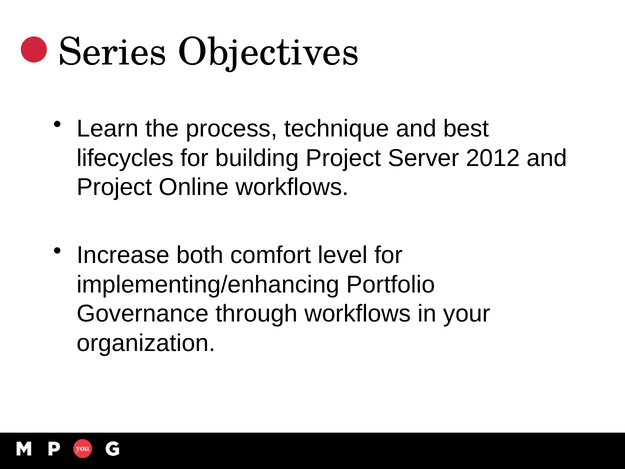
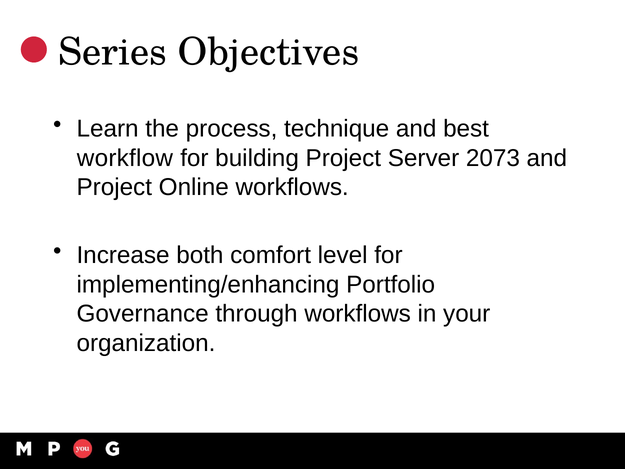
lifecycles: lifecycles -> workflow
2012: 2012 -> 2073
